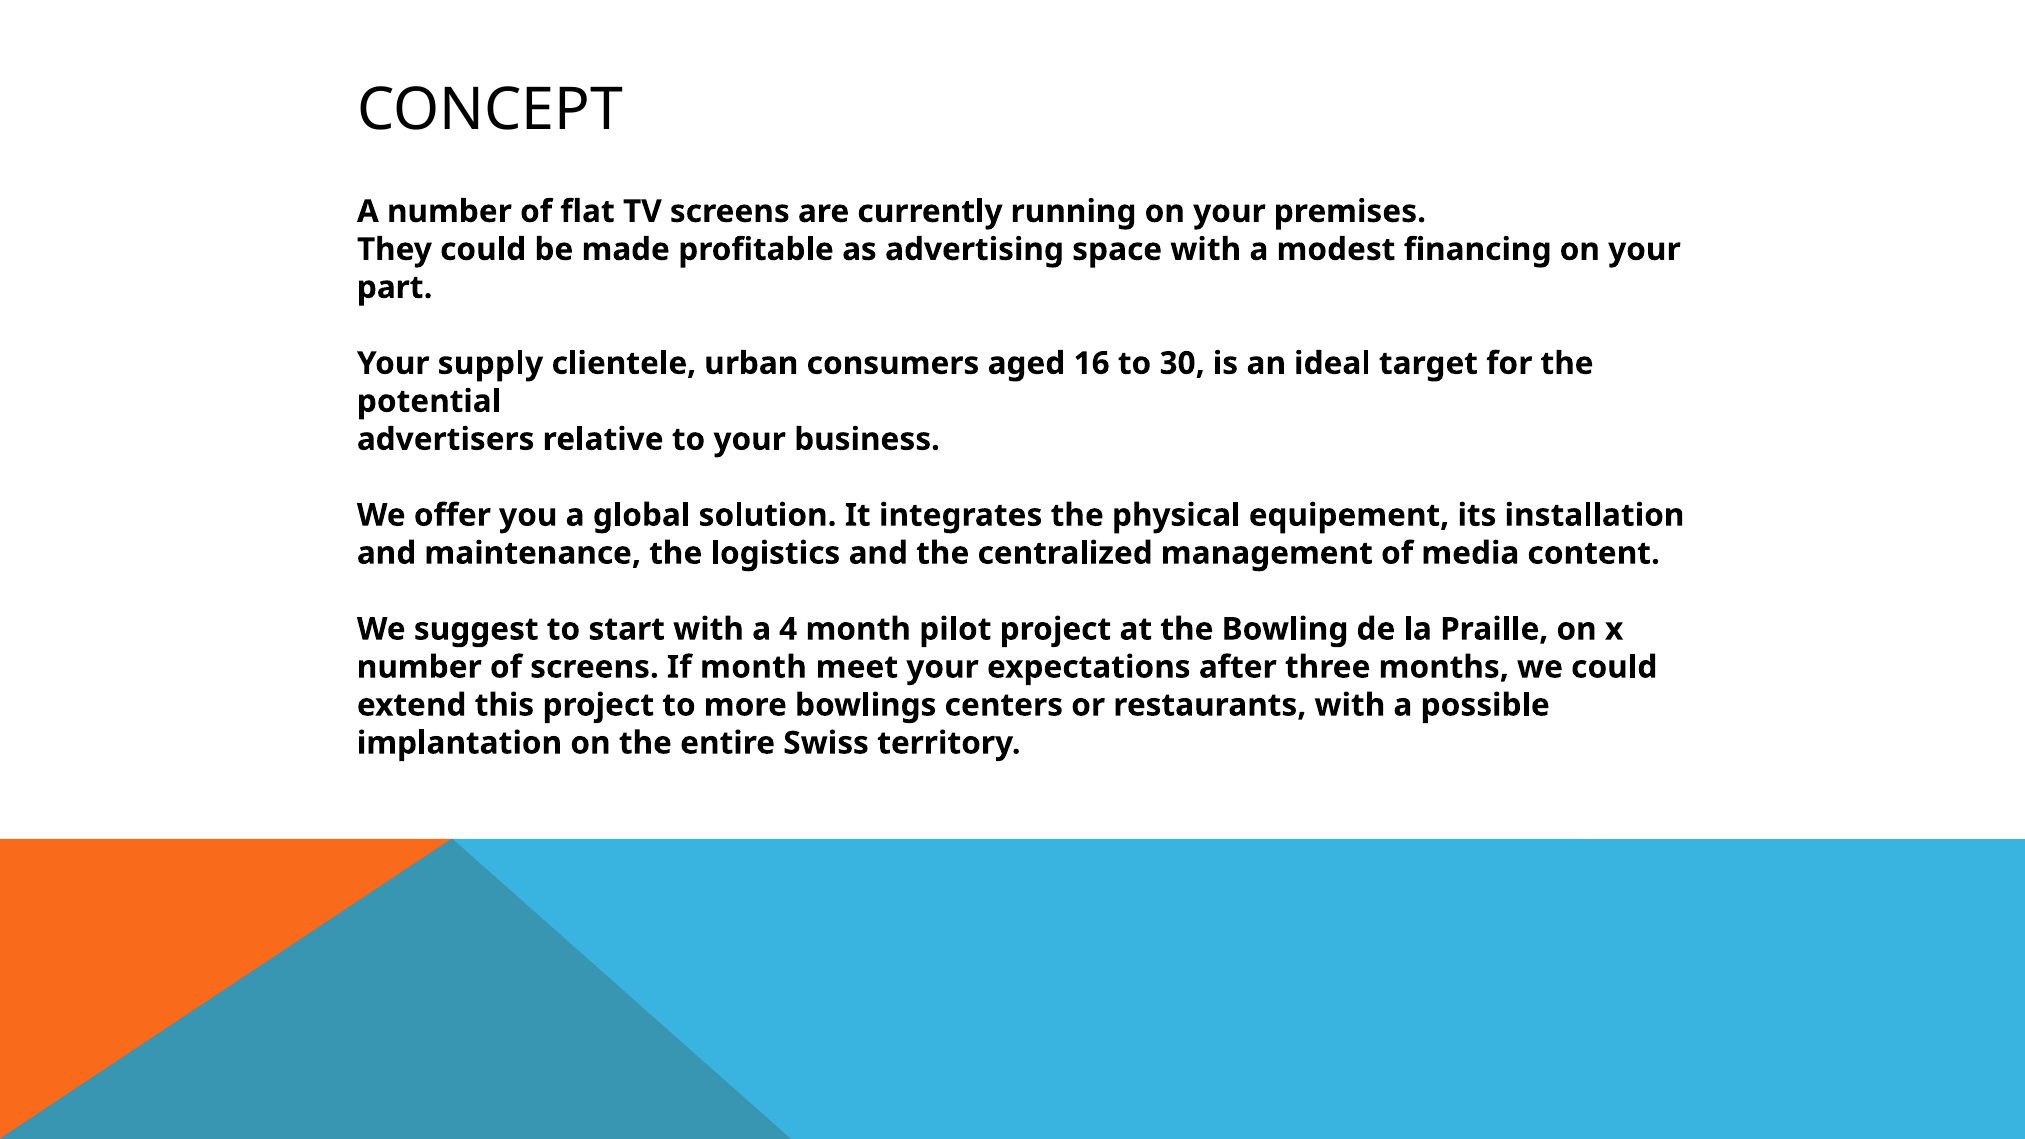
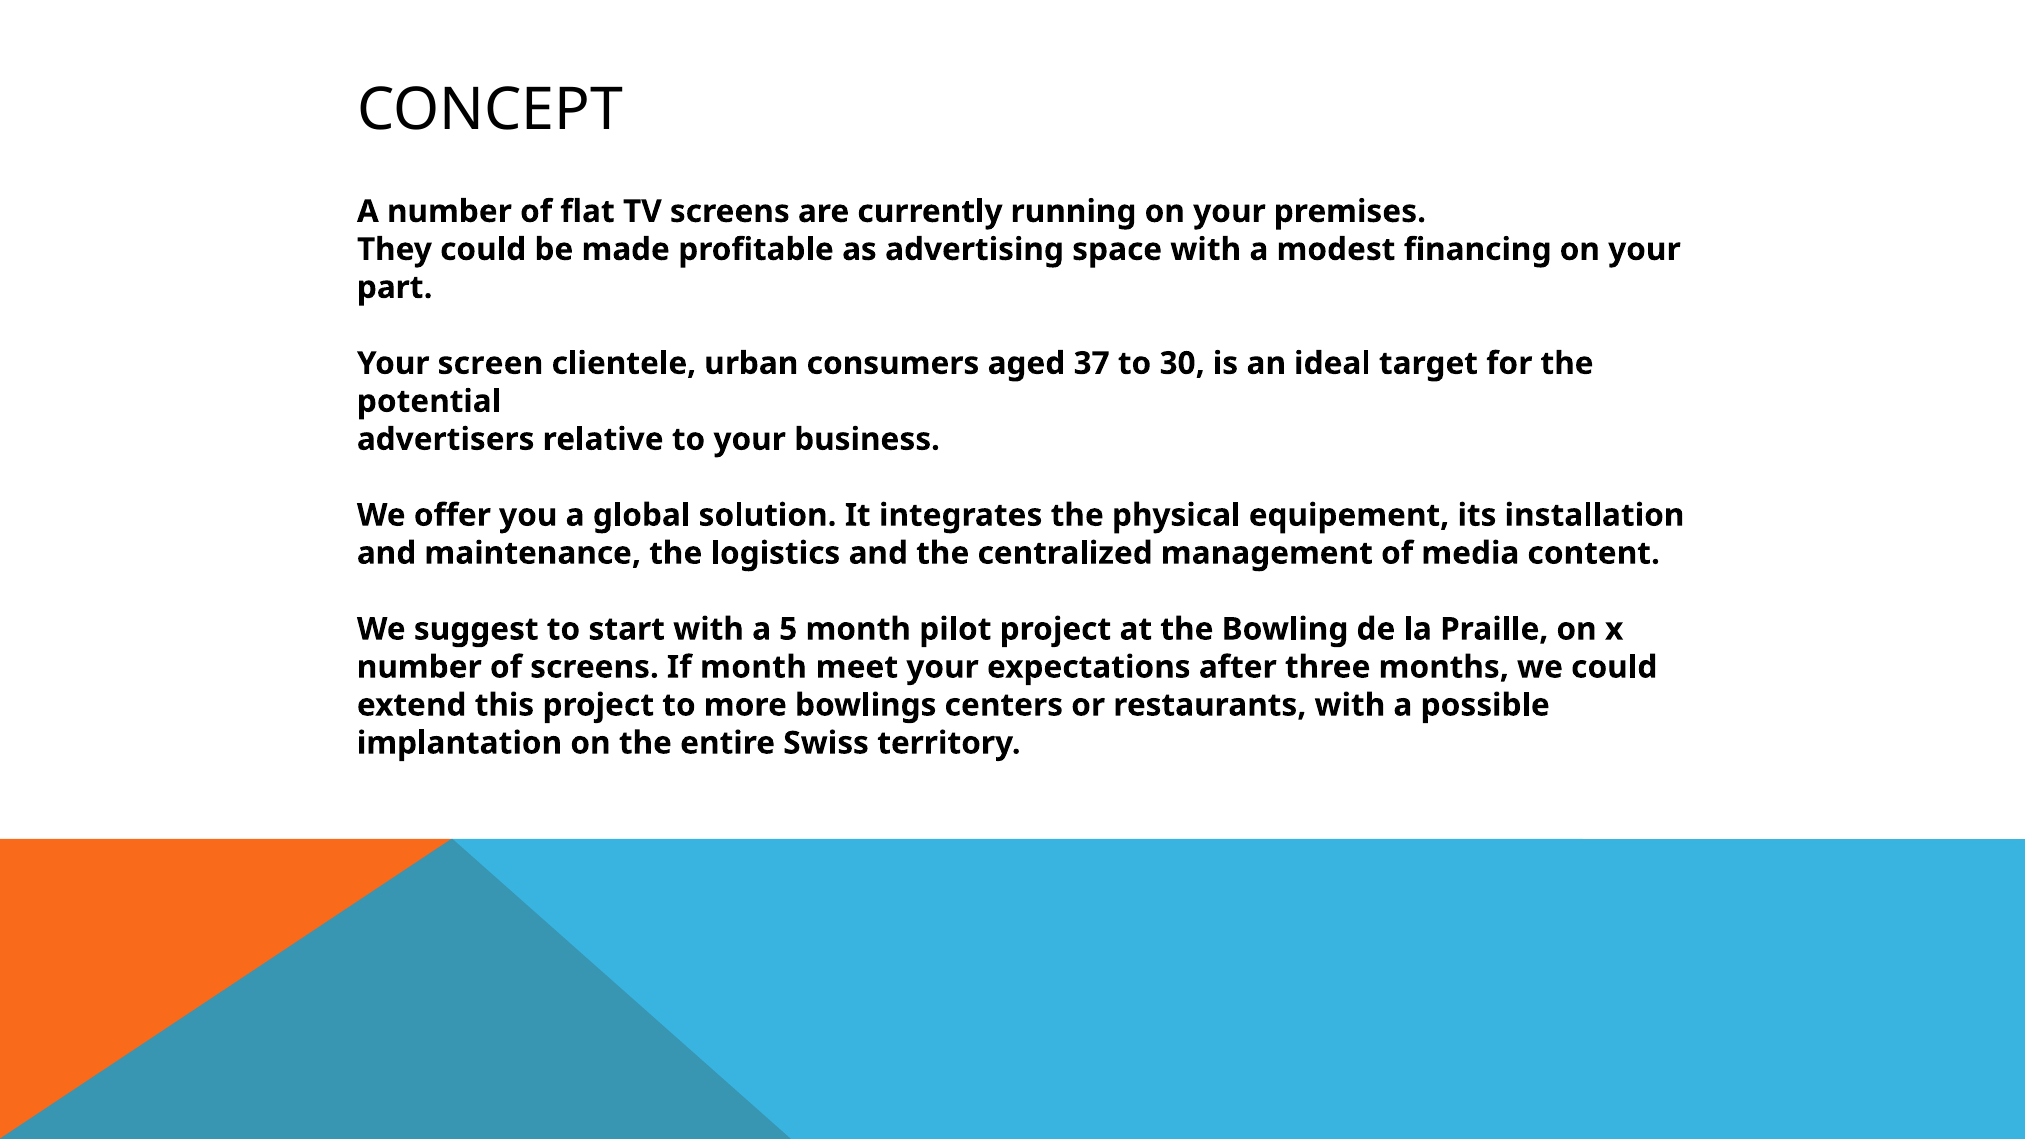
supply: supply -> screen
16: 16 -> 37
4: 4 -> 5
